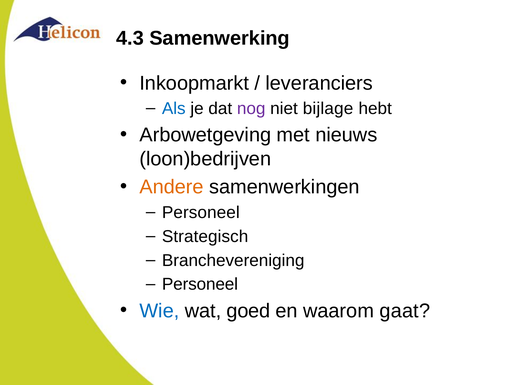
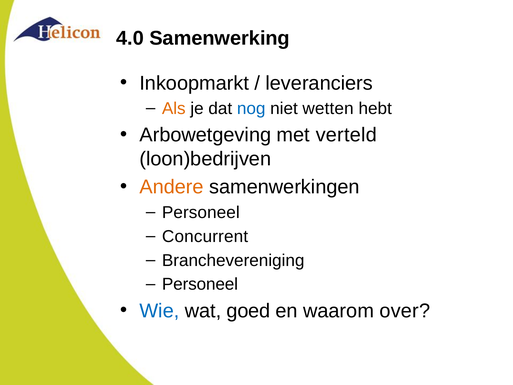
4.3: 4.3 -> 4.0
Als colour: blue -> orange
nog colour: purple -> blue
bijlage: bijlage -> wetten
nieuws: nieuws -> verteld
Strategisch: Strategisch -> Concurrent
gaat: gaat -> over
